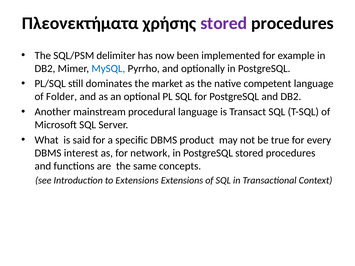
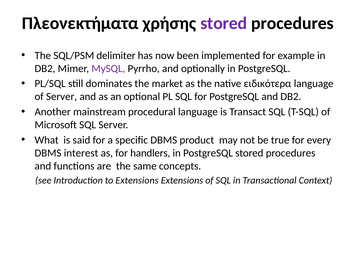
MySQL colour: blue -> purple
competent: competent -> ειδικότερα
of Folder: Folder -> Server
network: network -> handlers
